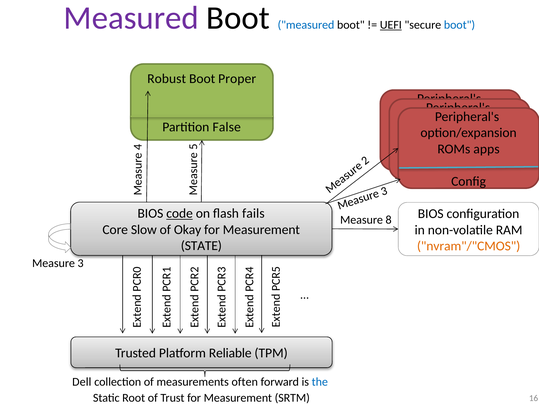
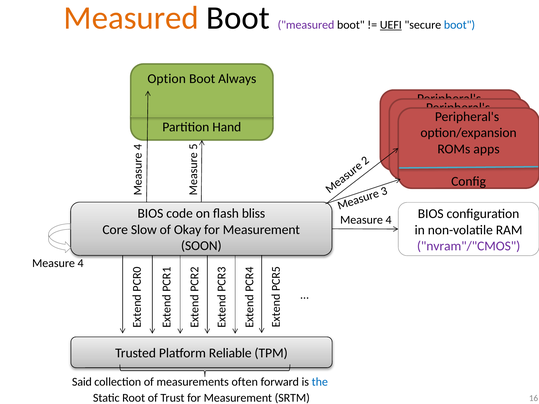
Measured at (131, 18) colour: purple -> orange
measured at (306, 25) colour: blue -> purple
Robust: Robust -> Option
Proper: Proper -> Always
False: False -> Hand
code at (180, 214) underline: present -> none
fails: fails -> bliss
8 at (389, 220): 8 -> 4
STATE: STATE -> SOON
nvram"/"CMOS colour: orange -> purple
3 at (81, 263): 3 -> 4
Dell: Dell -> Said
